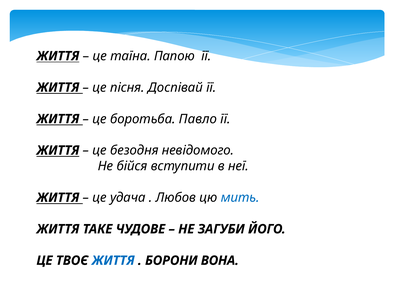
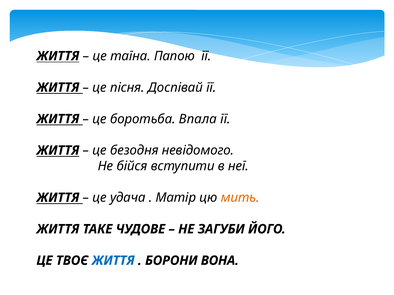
Павло: Павло -> Впала
Любов: Любов -> Матір
мить colour: blue -> orange
